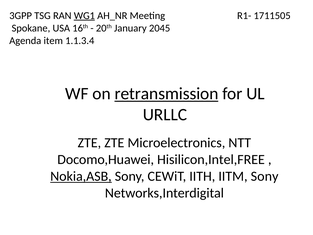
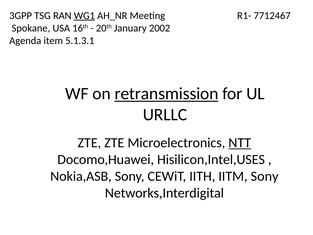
1711505: 1711505 -> 7712467
2045: 2045 -> 2002
1.1.3.4: 1.1.3.4 -> 5.1.3.1
NTT underline: none -> present
Hisilicon,Intel,FREE: Hisilicon,Intel,FREE -> Hisilicon,Intel,USES
Nokia,ASB underline: present -> none
